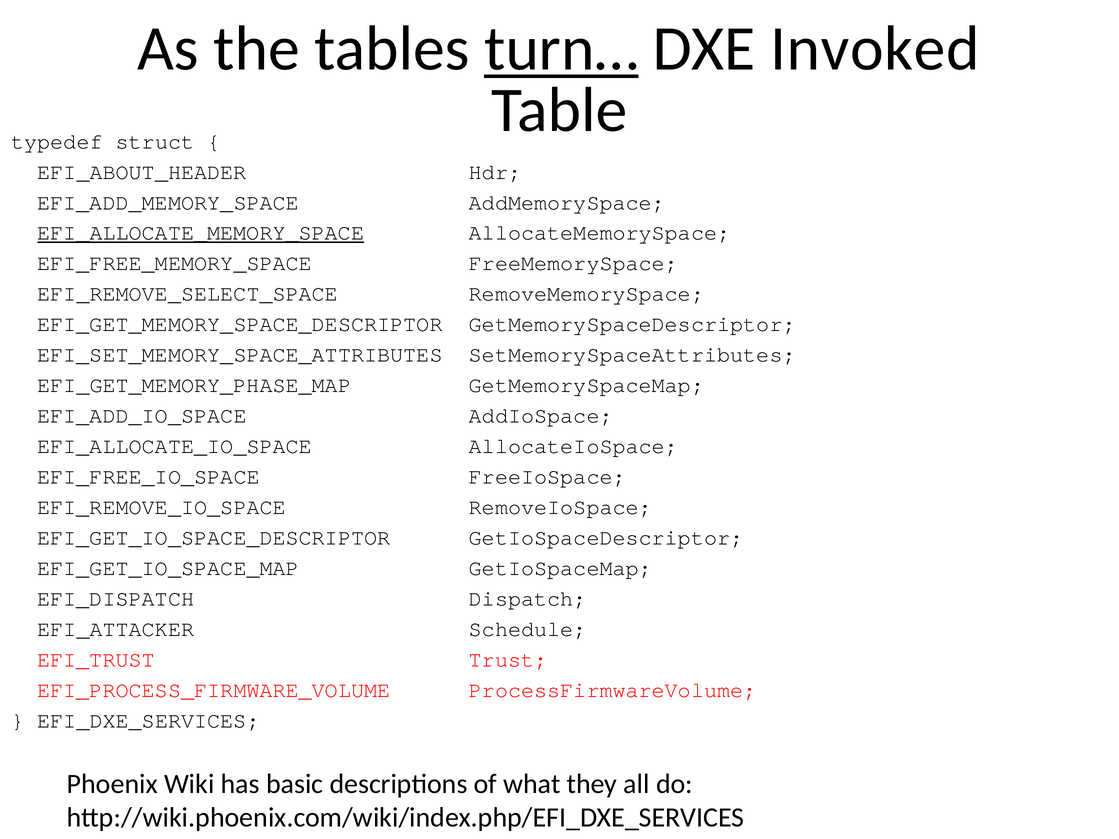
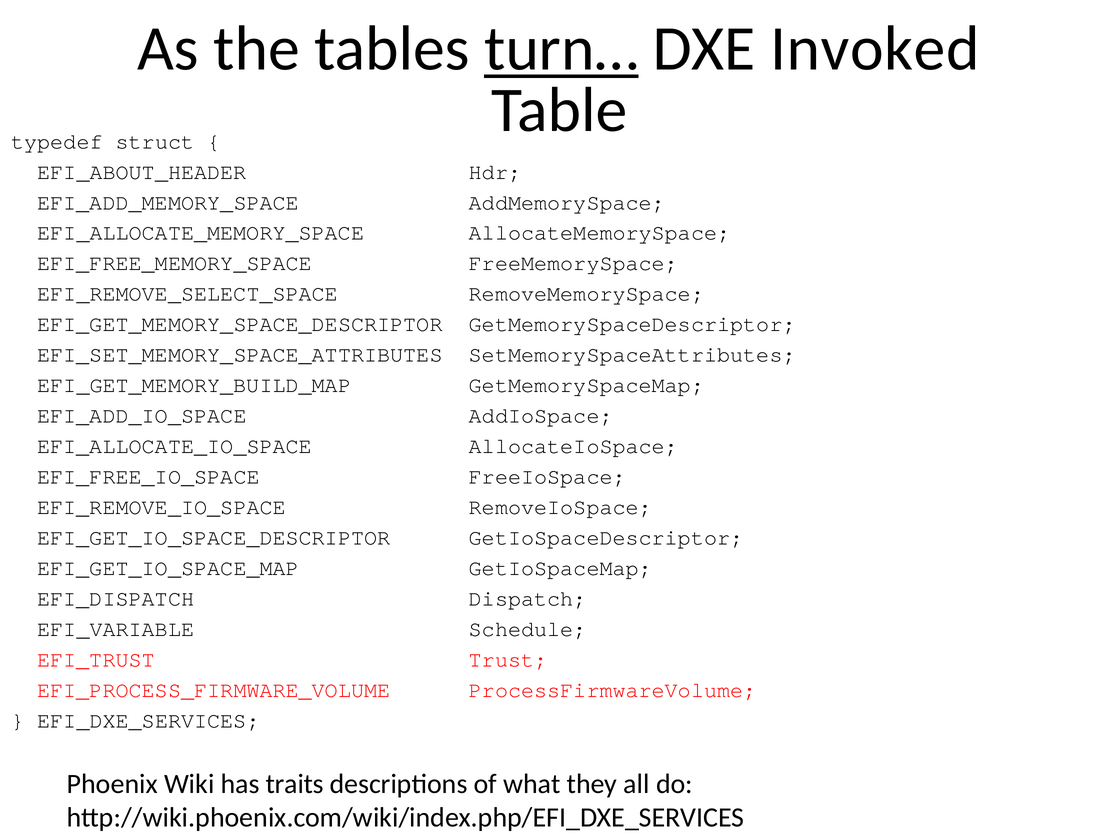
EFI_ALLOCATE_MEMORY_SPACE underline: present -> none
EFI_GET_MEMORY_PHASE_MAP: EFI_GET_MEMORY_PHASE_MAP -> EFI_GET_MEMORY_BUILD_MAP
EFI_ATTACKER: EFI_ATTACKER -> EFI_VARIABLE
basic: basic -> traits
